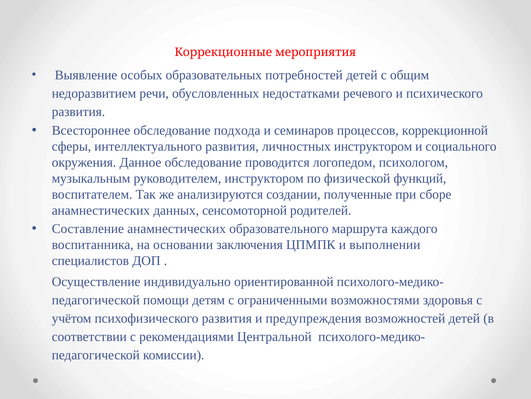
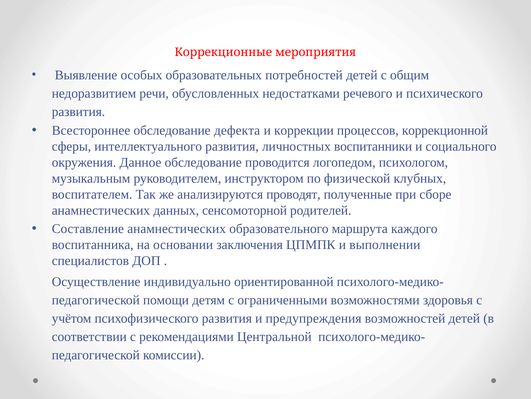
подхода: подхода -> дефекта
семинаров: семинаров -> коррекции
личностных инструктором: инструктором -> воспитанники
функций: функций -> клубных
создании: создании -> проводят
